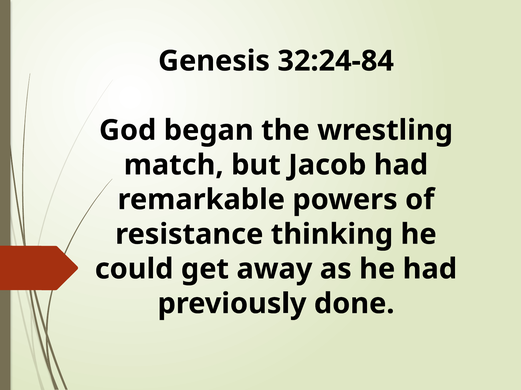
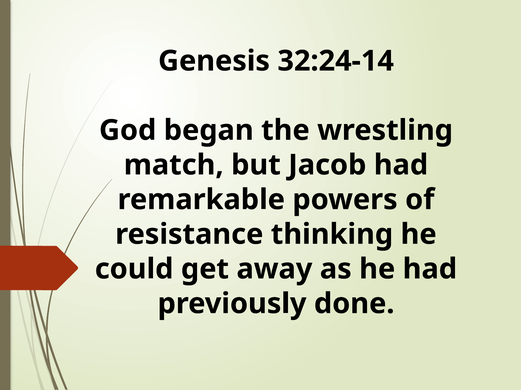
32:24-84: 32:24-84 -> 32:24-14
